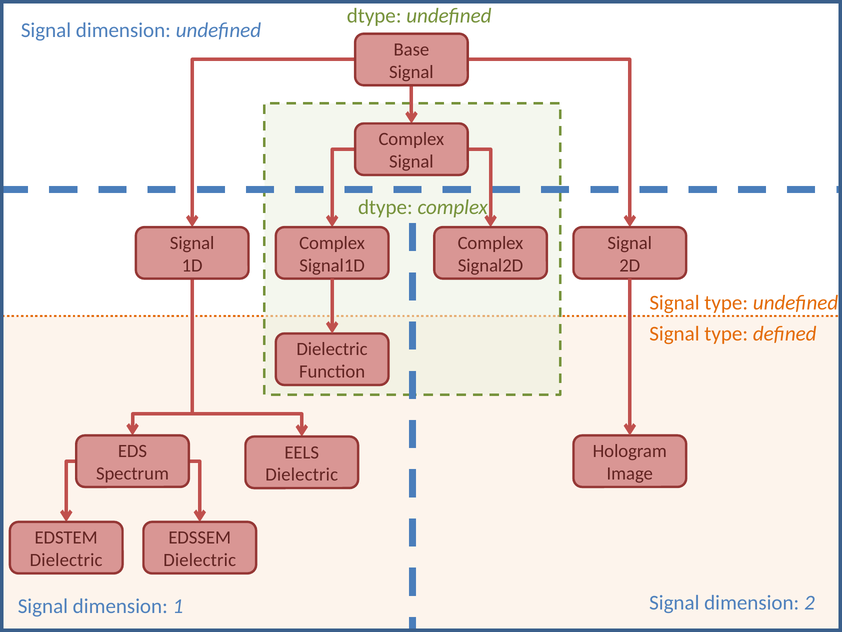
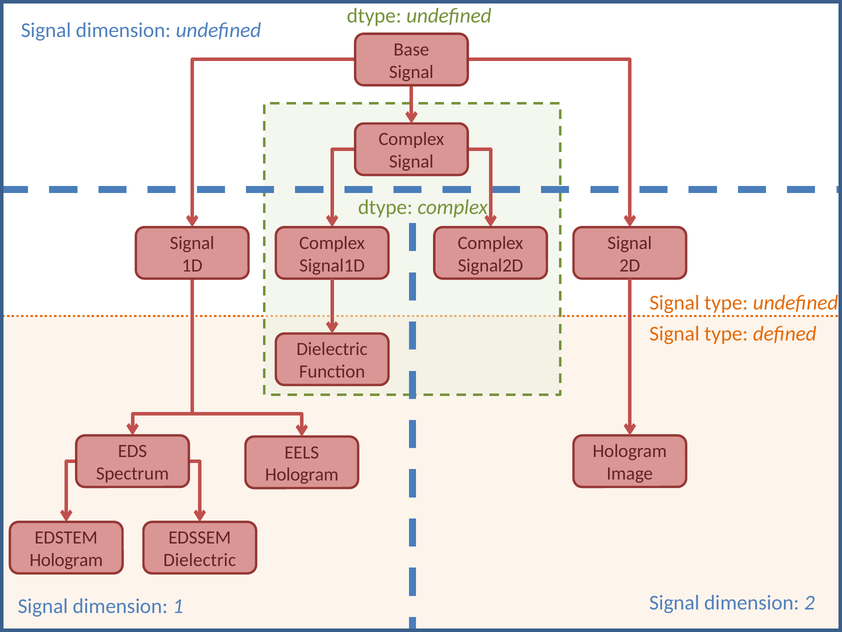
Dielectric at (302, 474): Dielectric -> Hologram
Dielectric at (66, 560): Dielectric -> Hologram
